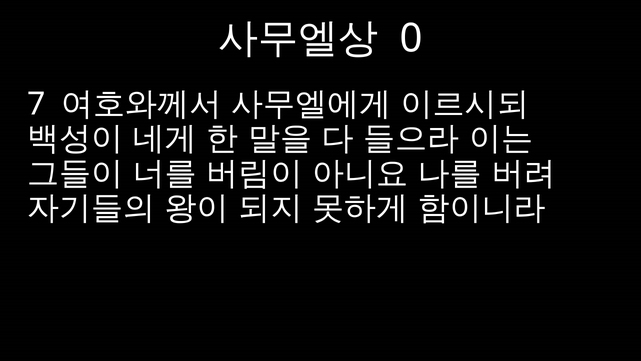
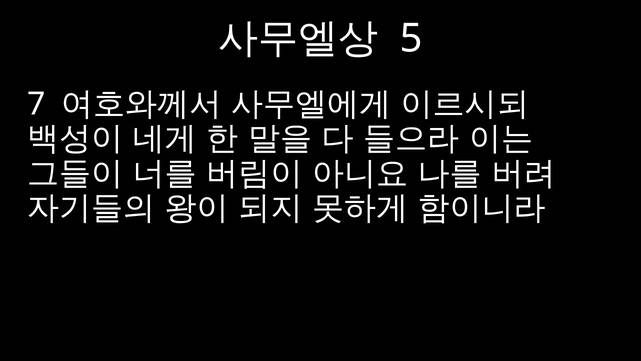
0: 0 -> 5
